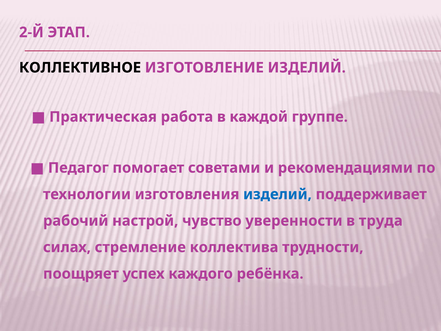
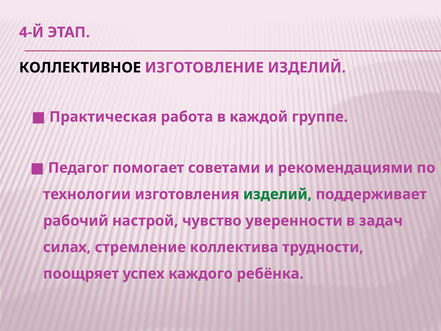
2-Й: 2-Й -> 4-Й
изделий at (277, 194) colour: blue -> green
труда: труда -> задач
